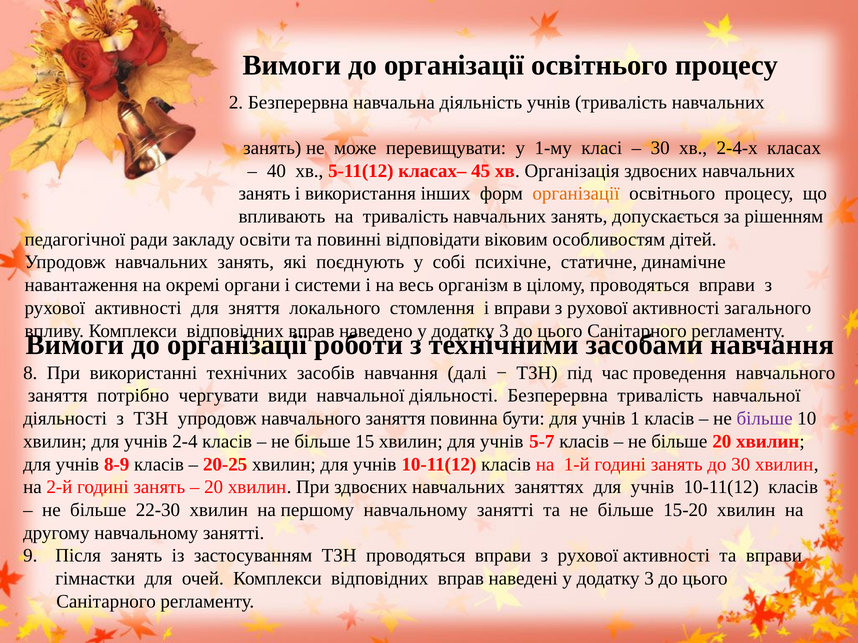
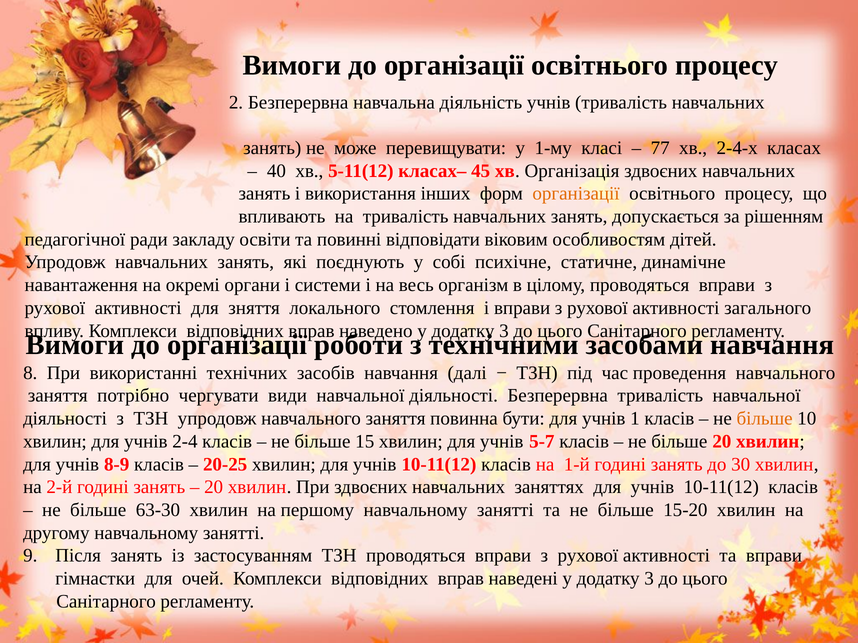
30 at (660, 148): 30 -> 77
більше at (765, 419) colour: purple -> orange
22-30: 22-30 -> 63-30
